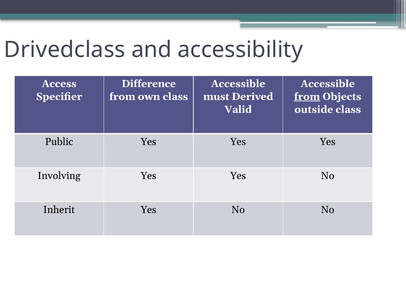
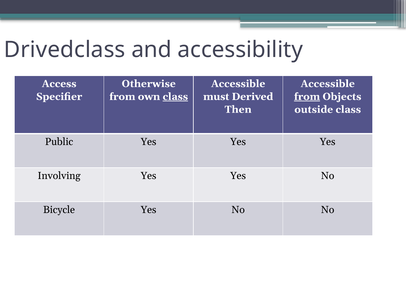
Difference: Difference -> Otherwise
class at (175, 96) underline: none -> present
Valid: Valid -> Then
Inherit: Inherit -> Bicycle
